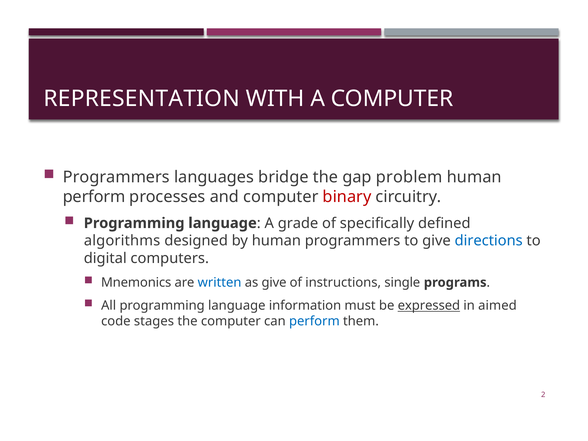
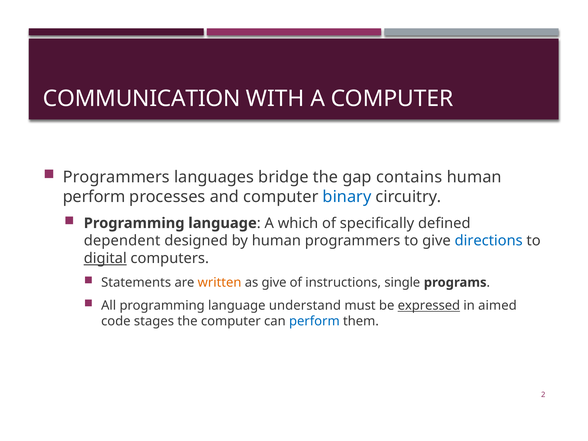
REPRESENTATION: REPRESENTATION -> COMMUNICATION
problem: problem -> contains
binary colour: red -> blue
grade: grade -> which
algorithms: algorithms -> dependent
digital underline: none -> present
Mnemonics: Mnemonics -> Statements
written colour: blue -> orange
information: information -> understand
